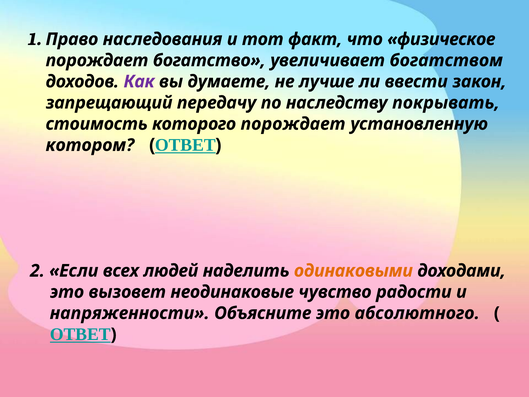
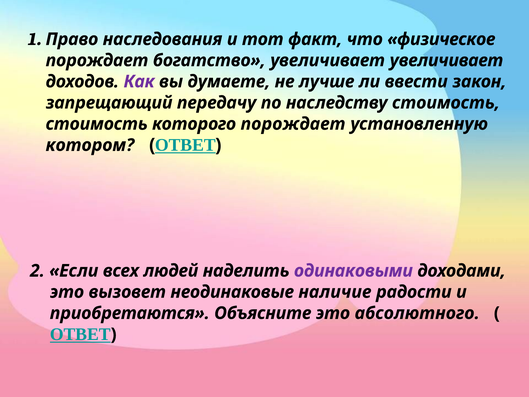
увеличивает богатством: богатством -> увеличивает
наследству покрывать: покрывать -> стоимость
одинаковыми colour: orange -> purple
чувство: чувство -> наличие
напряженности: напряженности -> приобретаются
